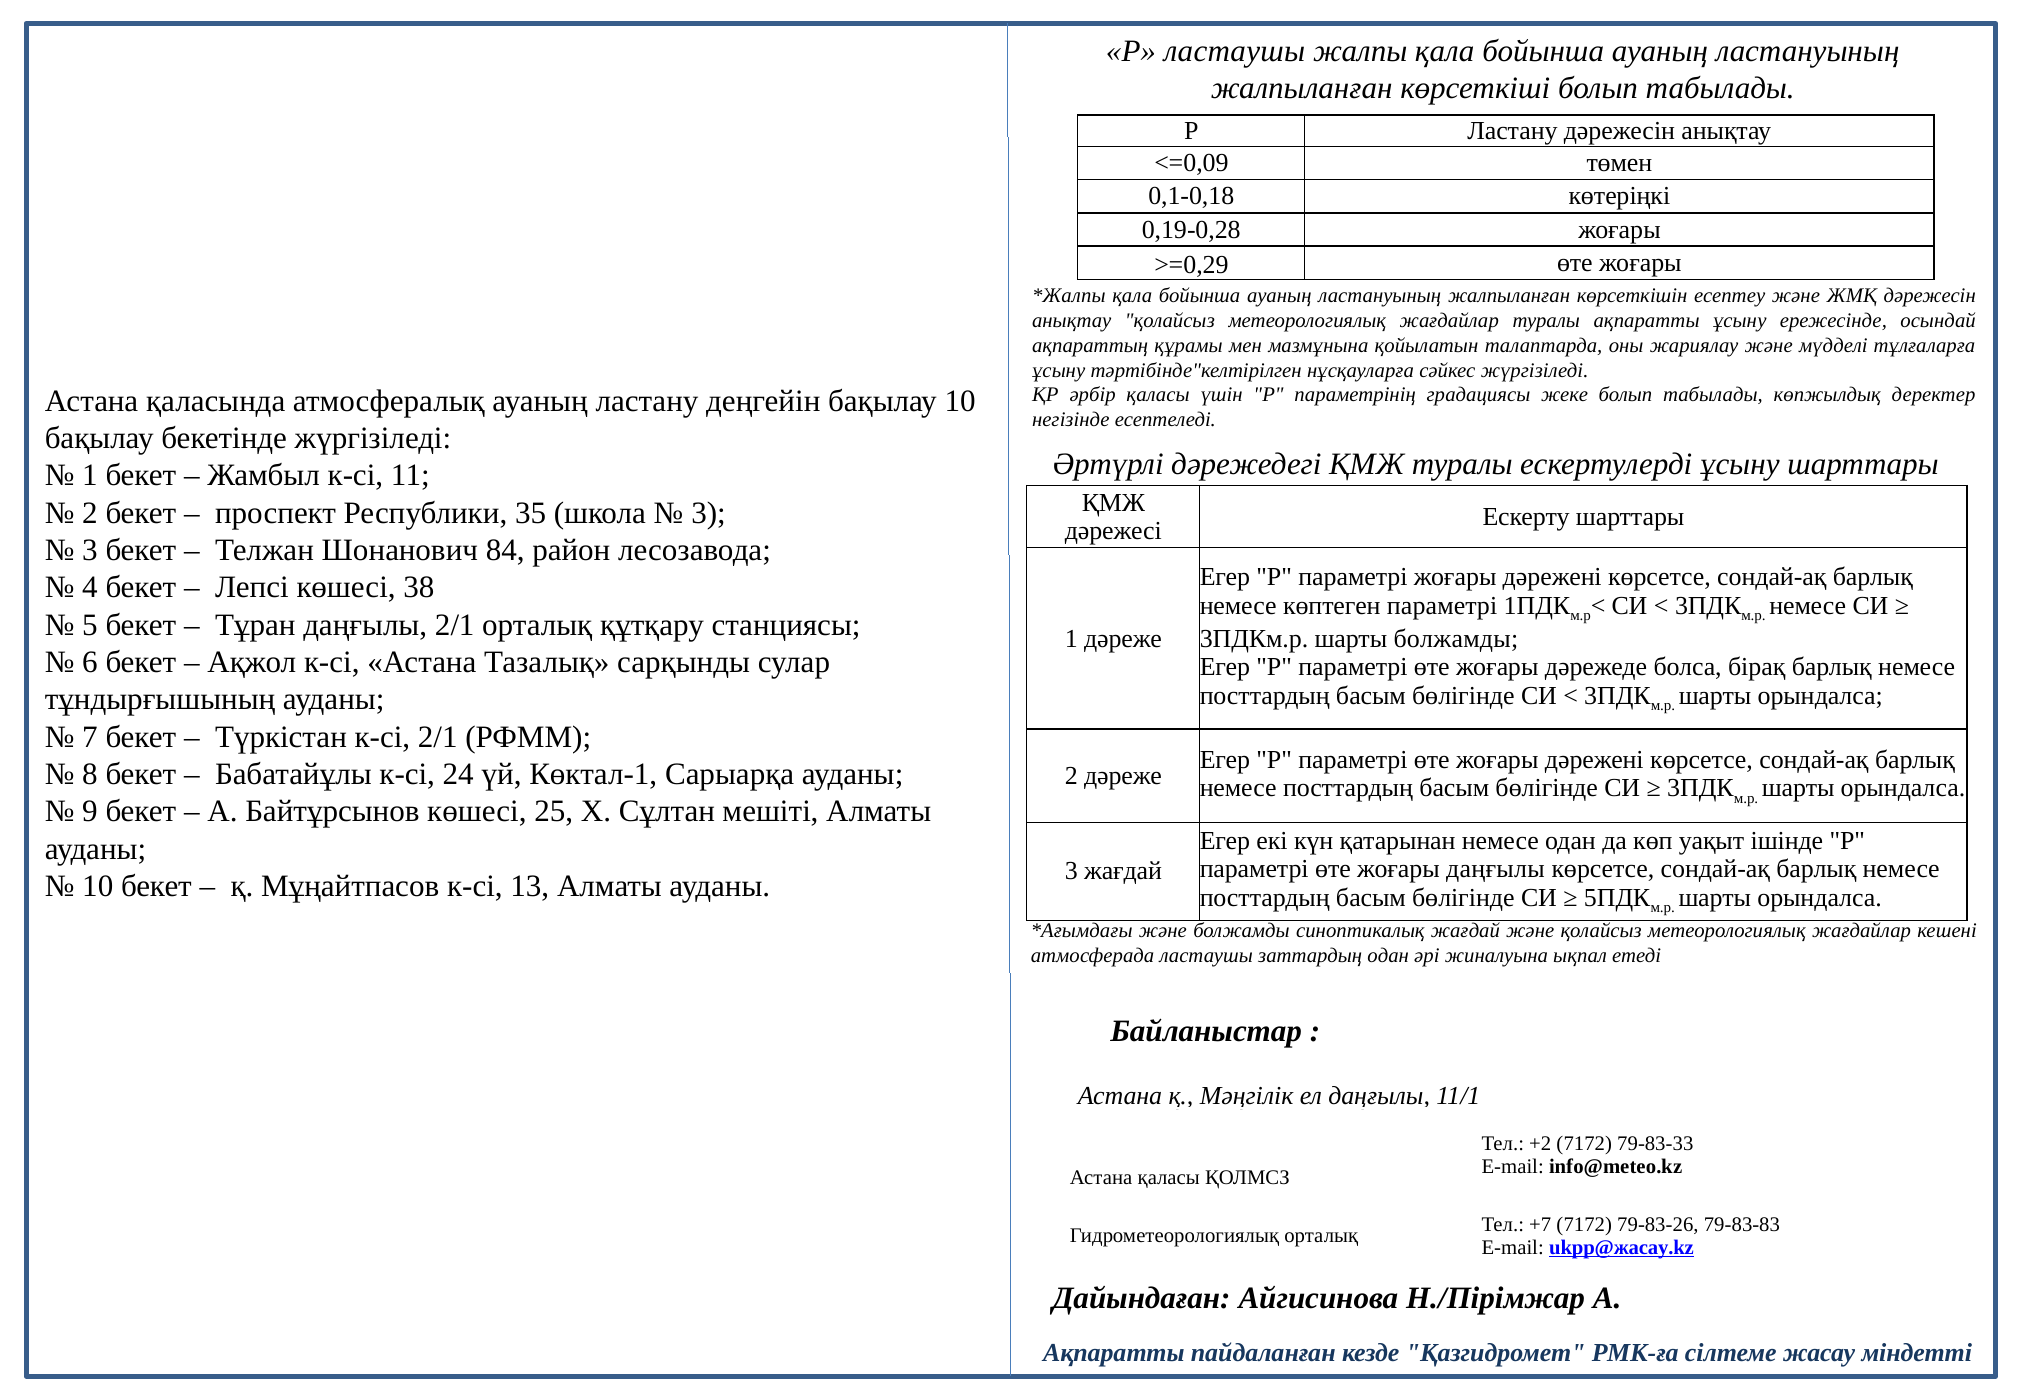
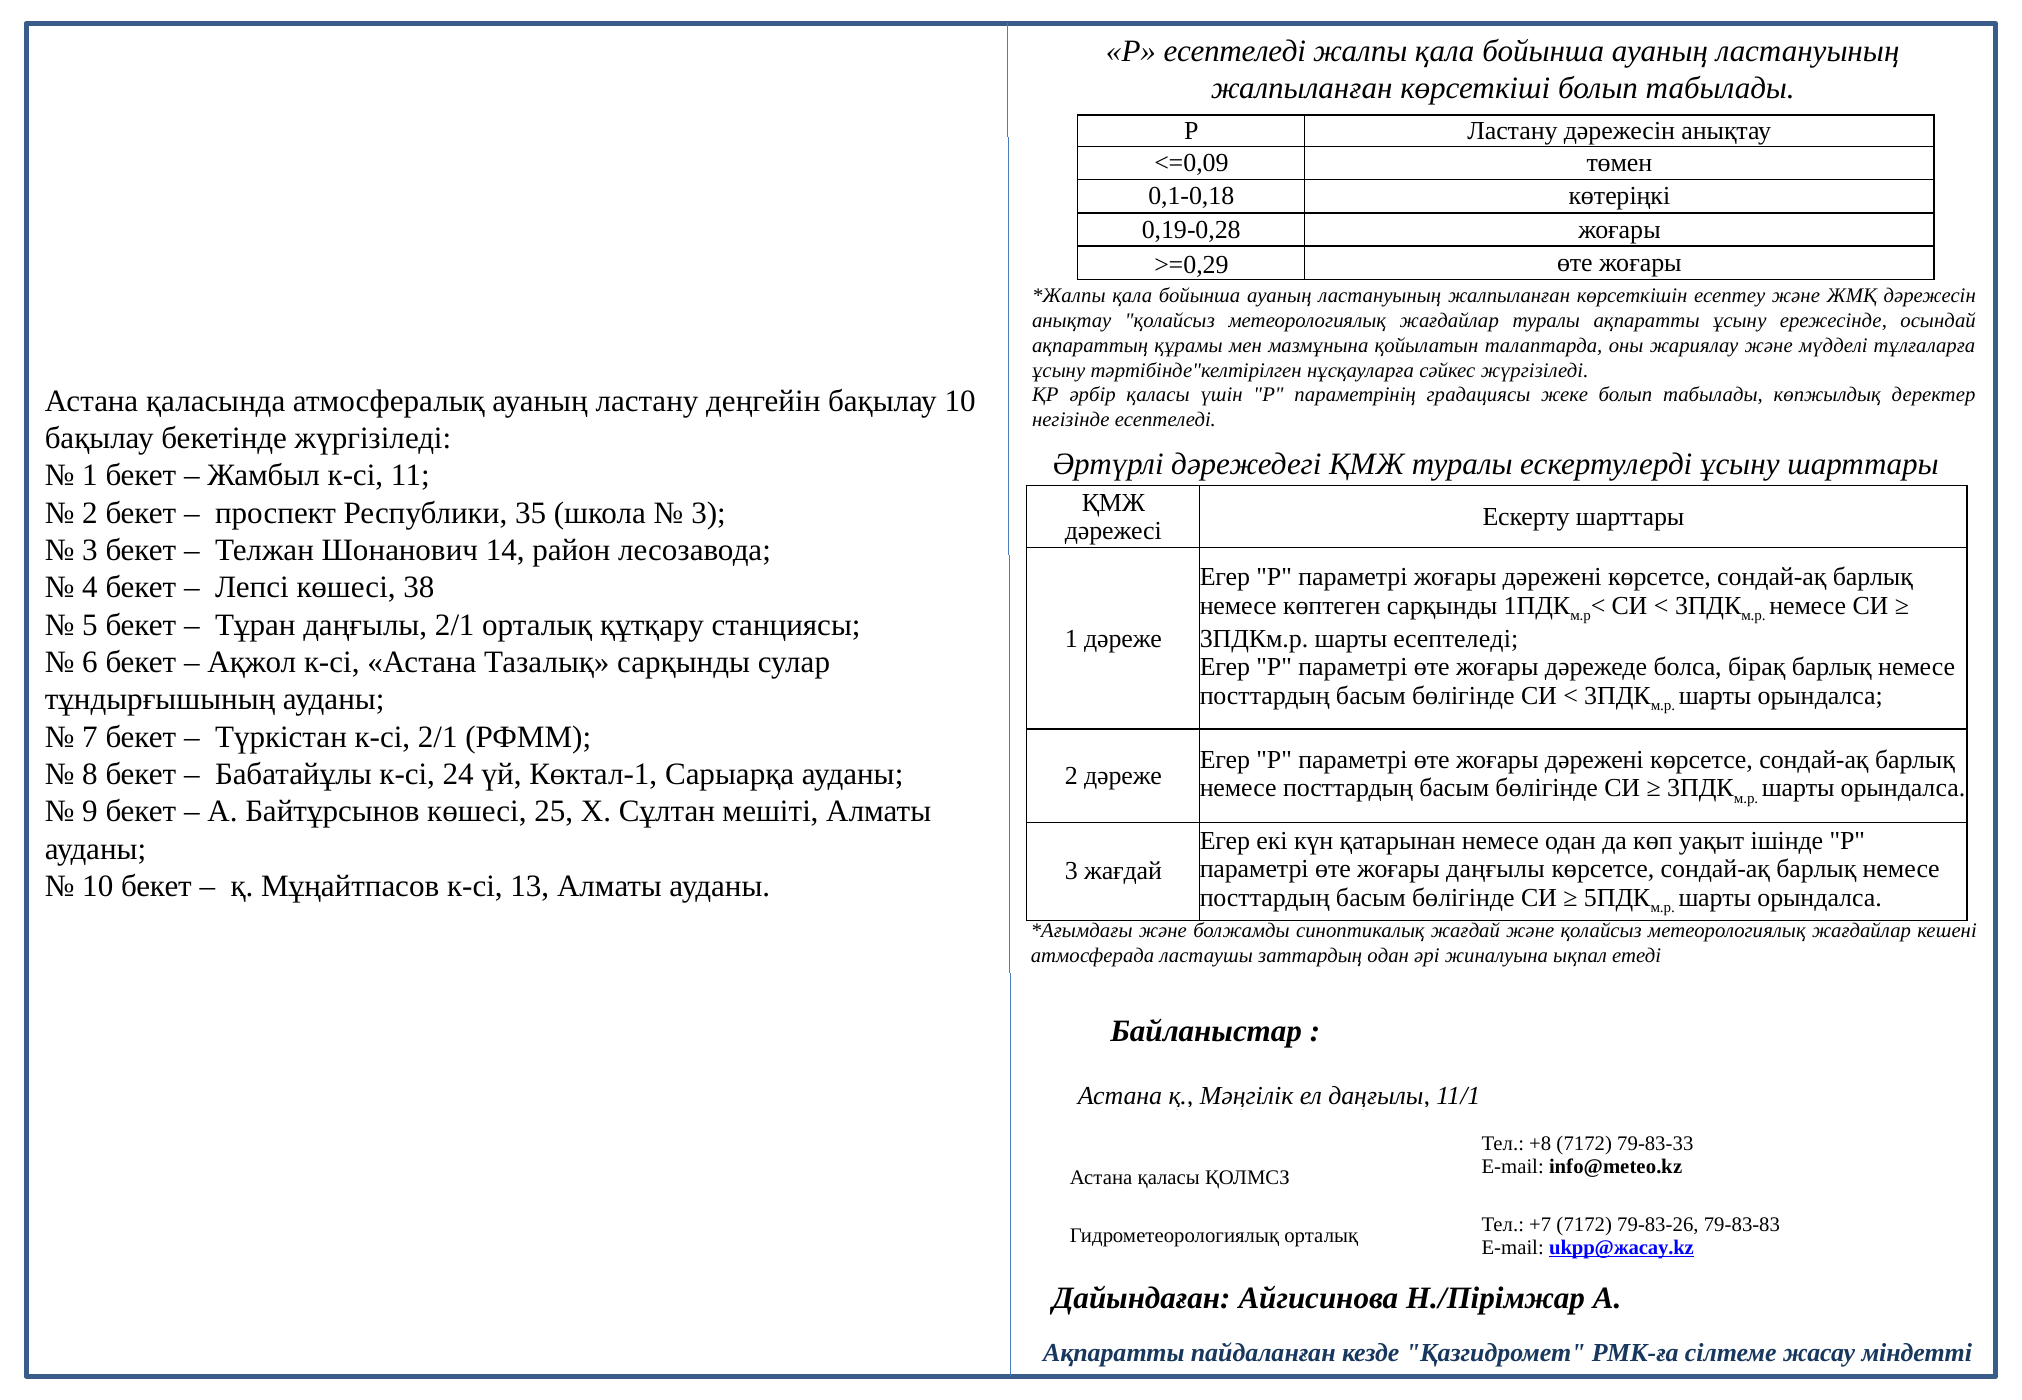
Р ластаушы: ластаушы -> есептеледі
84: 84 -> 14
көптеген параметрі: параметрі -> сарқынды
шарты болжамды: болжамды -> есептеледі
+2: +2 -> +8
